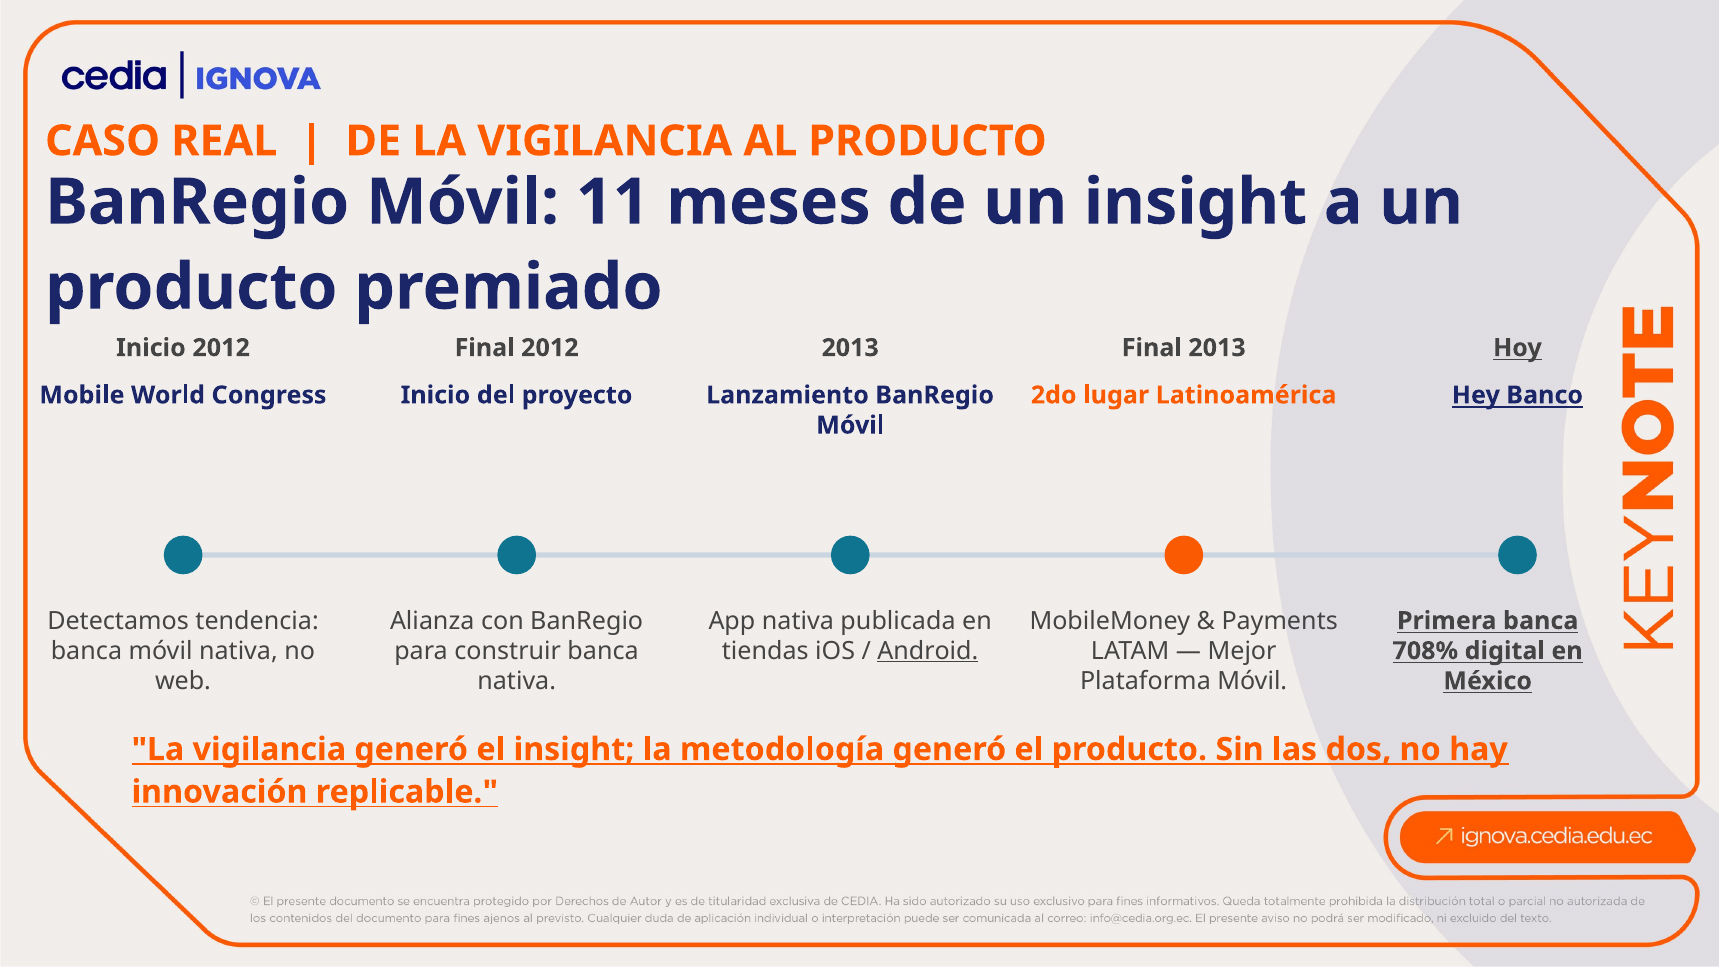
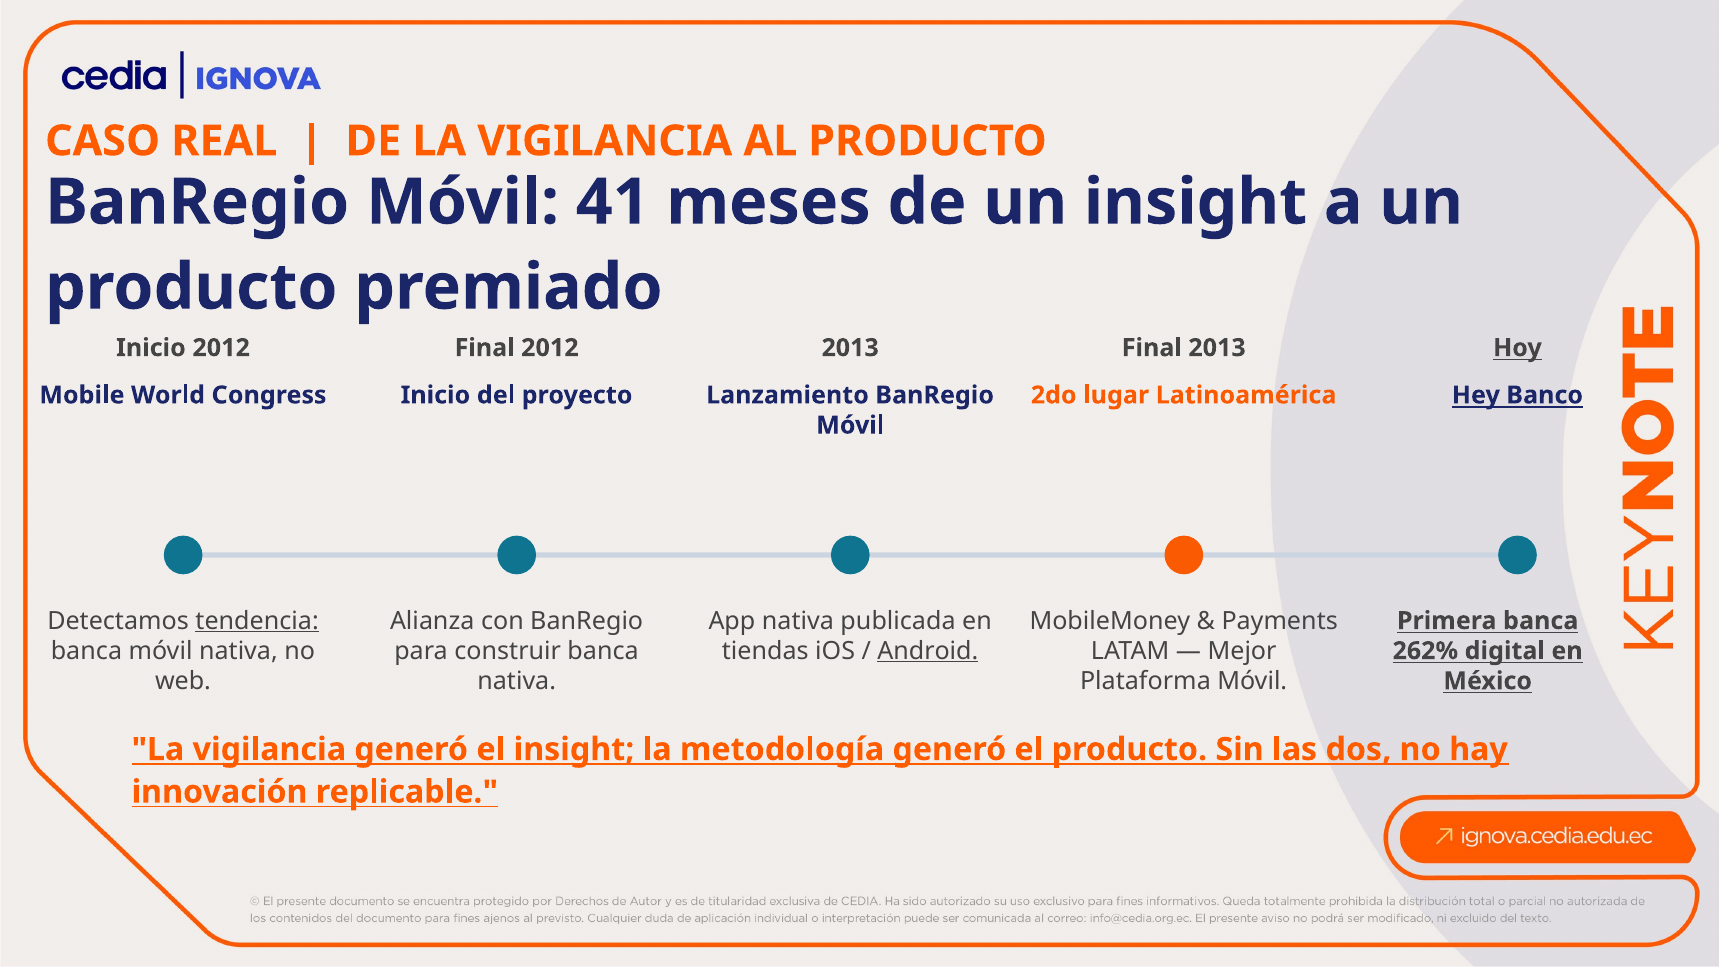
11: 11 -> 41
tendencia underline: none -> present
708%: 708% -> 262%
